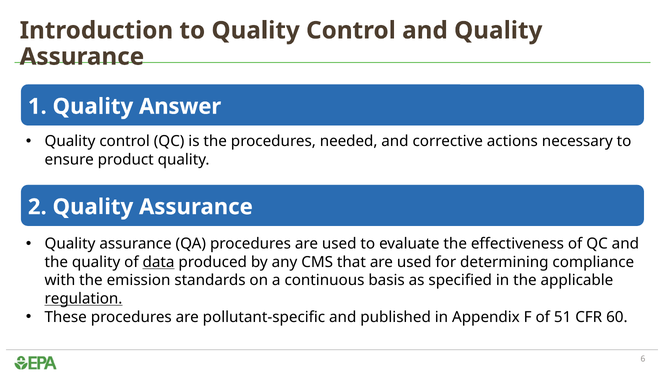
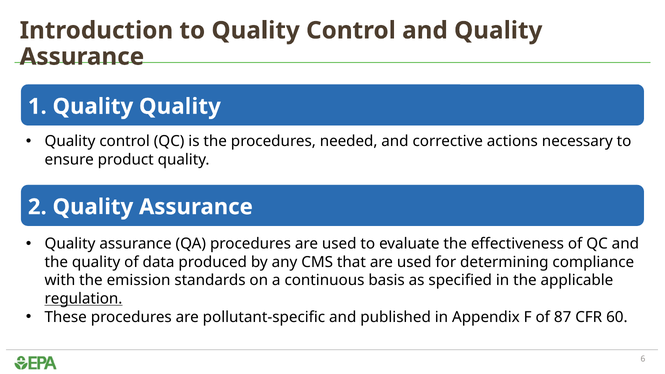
Quality Answer: Answer -> Quality
data underline: present -> none
51: 51 -> 87
